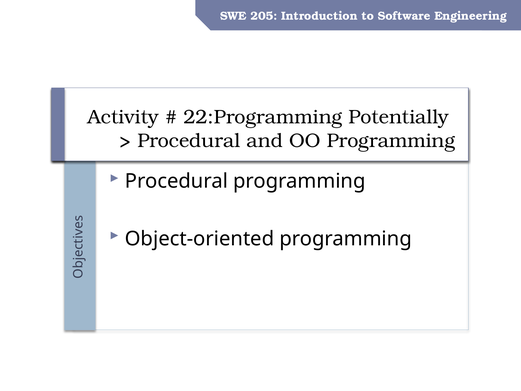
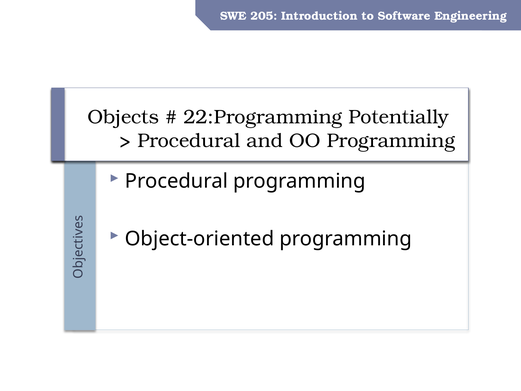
Activity: Activity -> Objects
